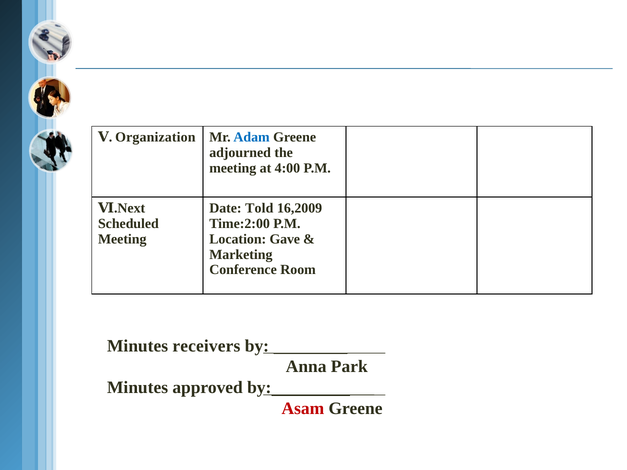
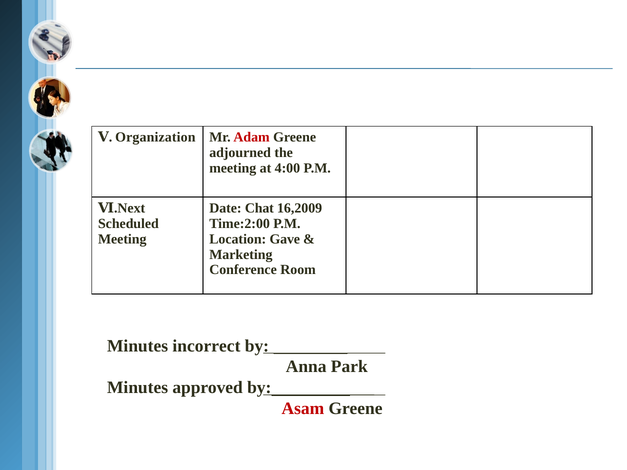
Adam colour: blue -> red
Told: Told -> Chat
receivers: receivers -> incorrect
